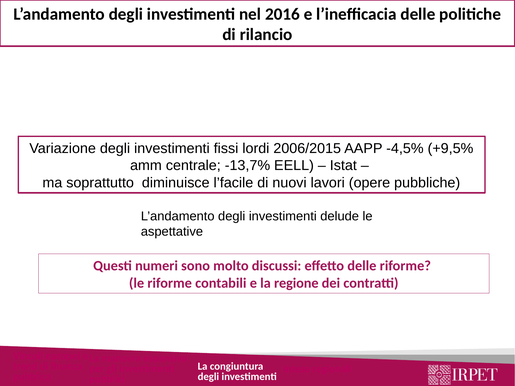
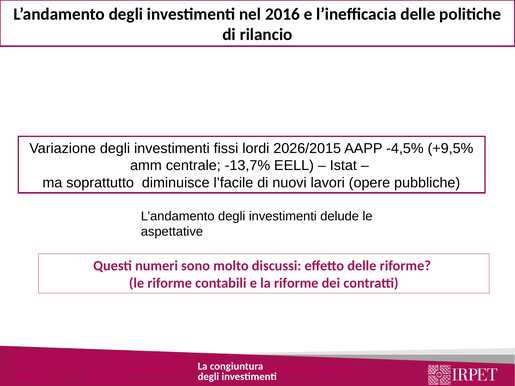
2006/2015: 2006/2015 -> 2026/2015
la regione: regione -> riforme
